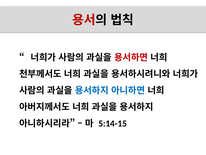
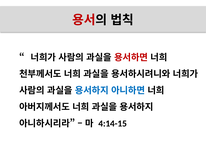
5:14-15: 5:14-15 -> 4:14-15
